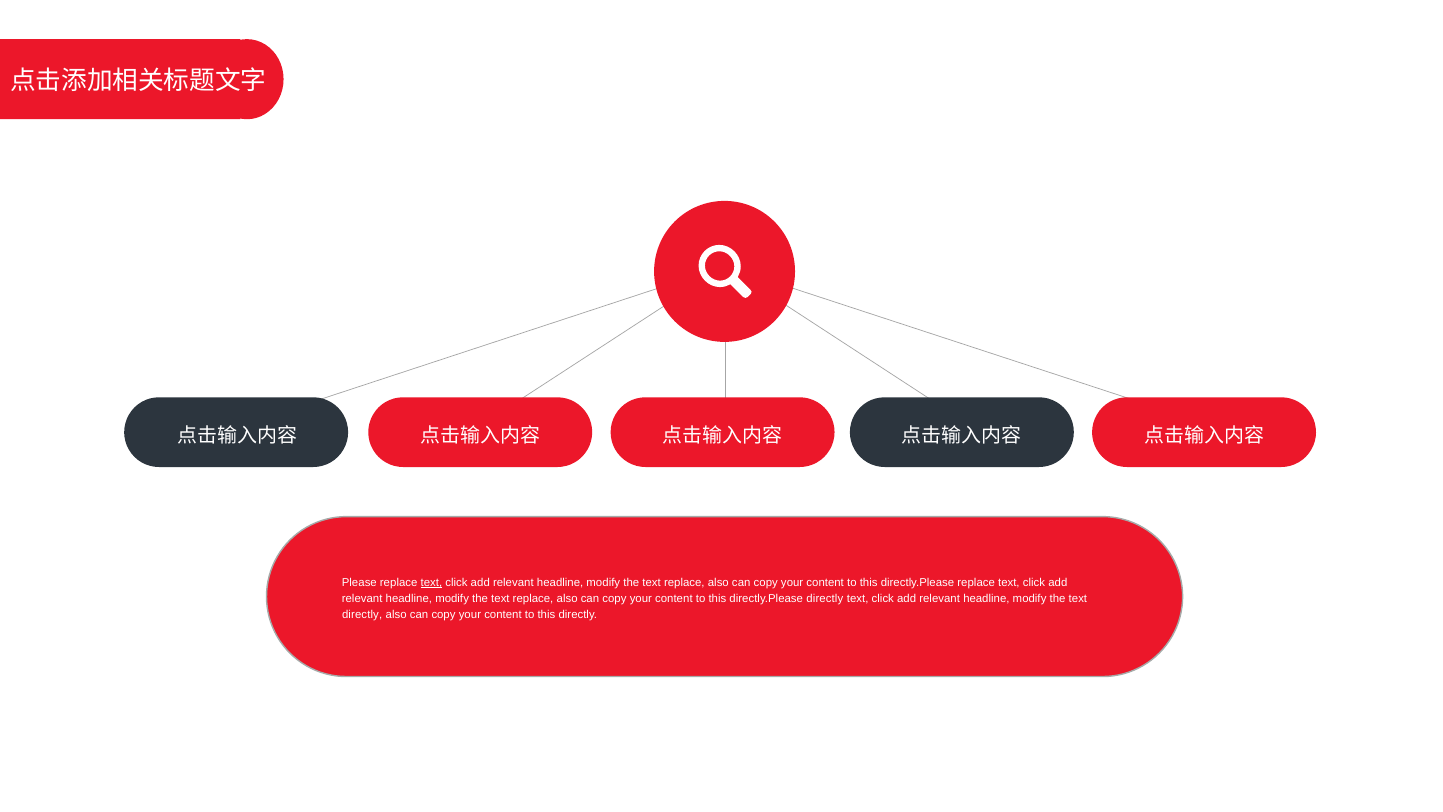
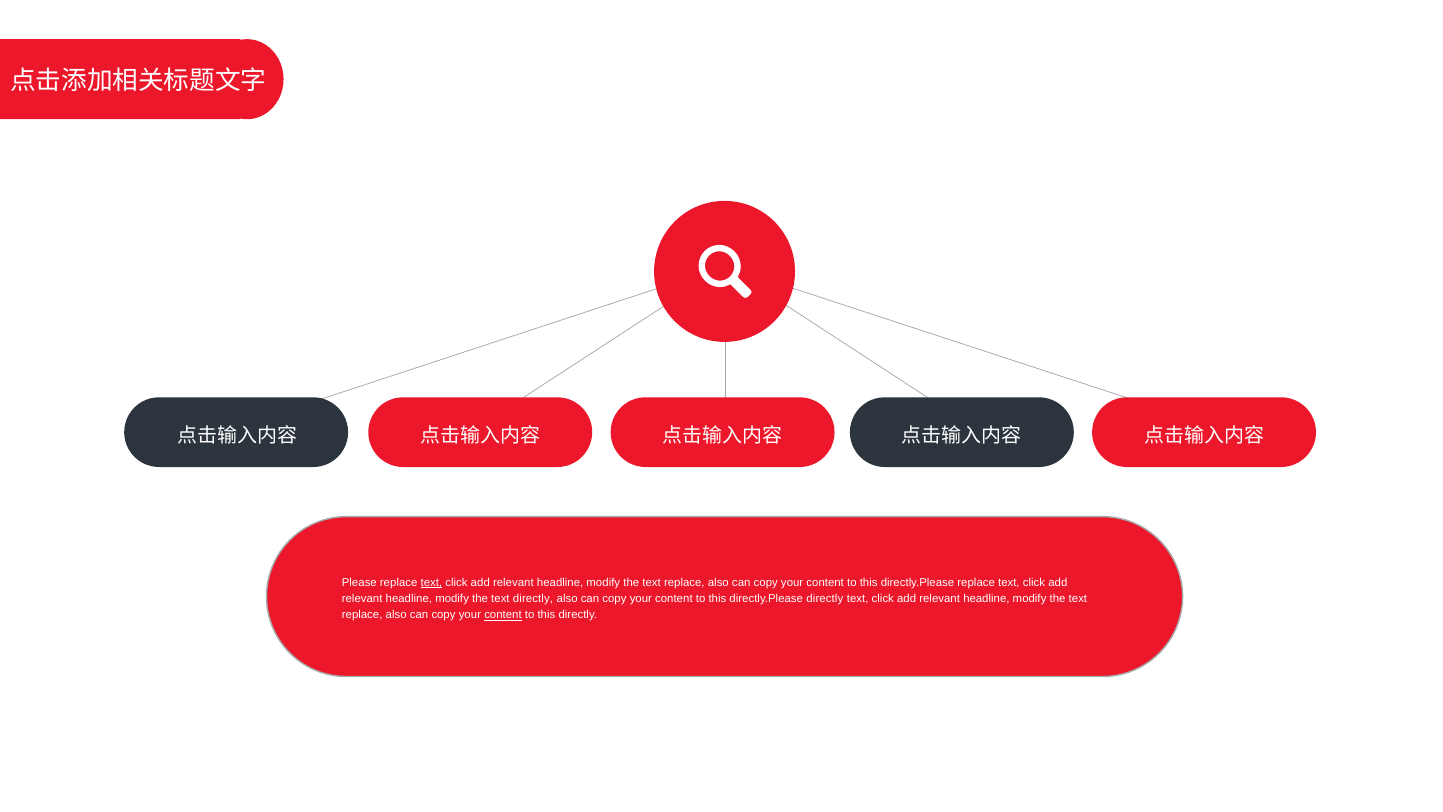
replace at (533, 598): replace -> directly
directly at (362, 615): directly -> replace
content at (503, 615) underline: none -> present
